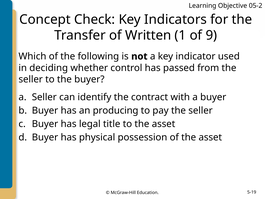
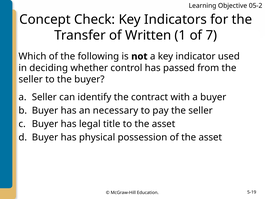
9: 9 -> 7
producing: producing -> necessary
